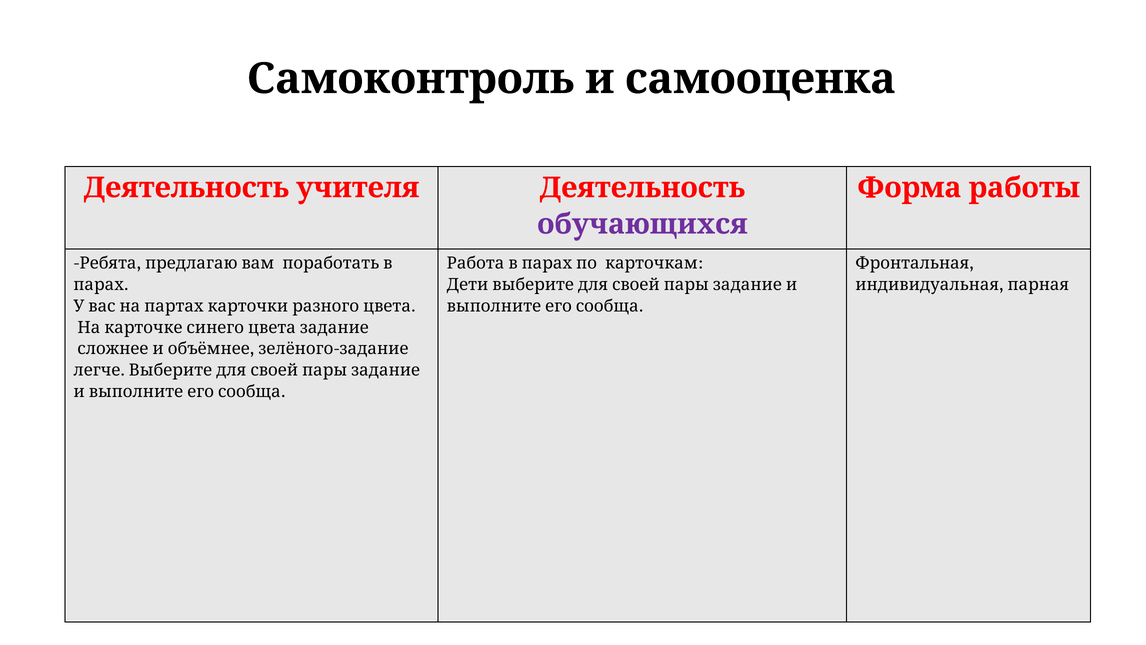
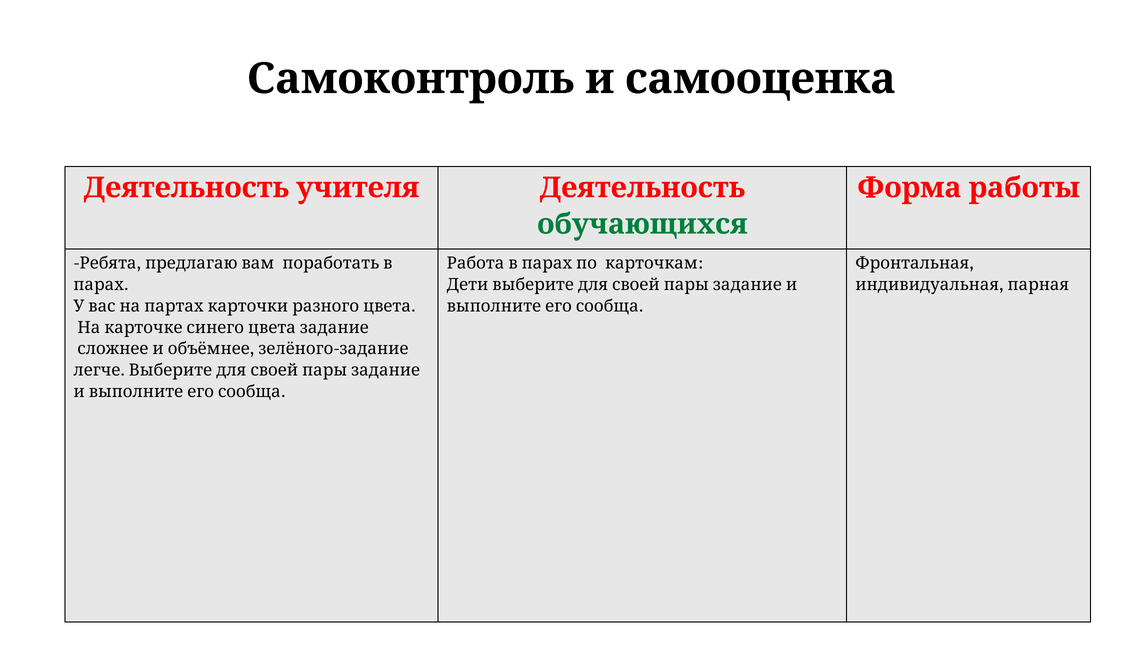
обучающихся colour: purple -> green
